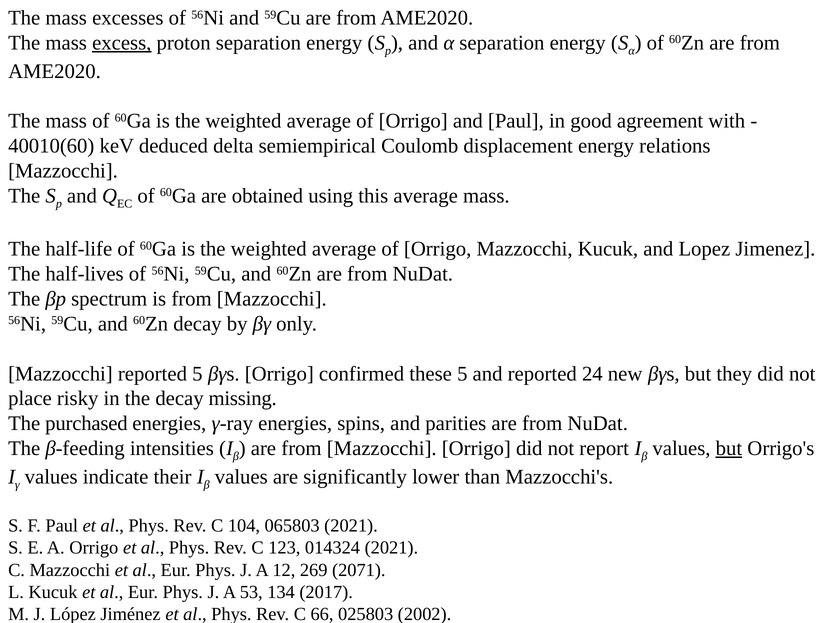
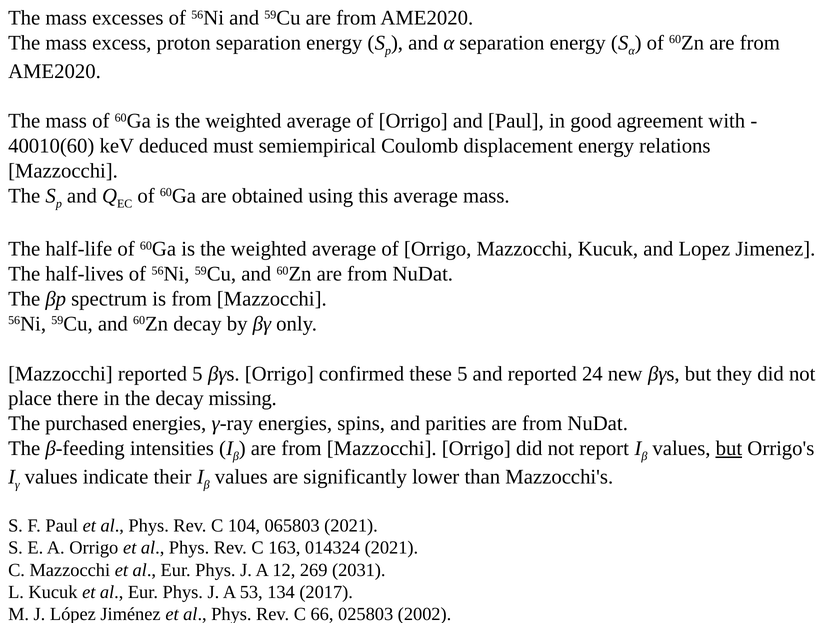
excess underline: present -> none
delta: delta -> must
risky: risky -> there
123: 123 -> 163
2071: 2071 -> 2031
